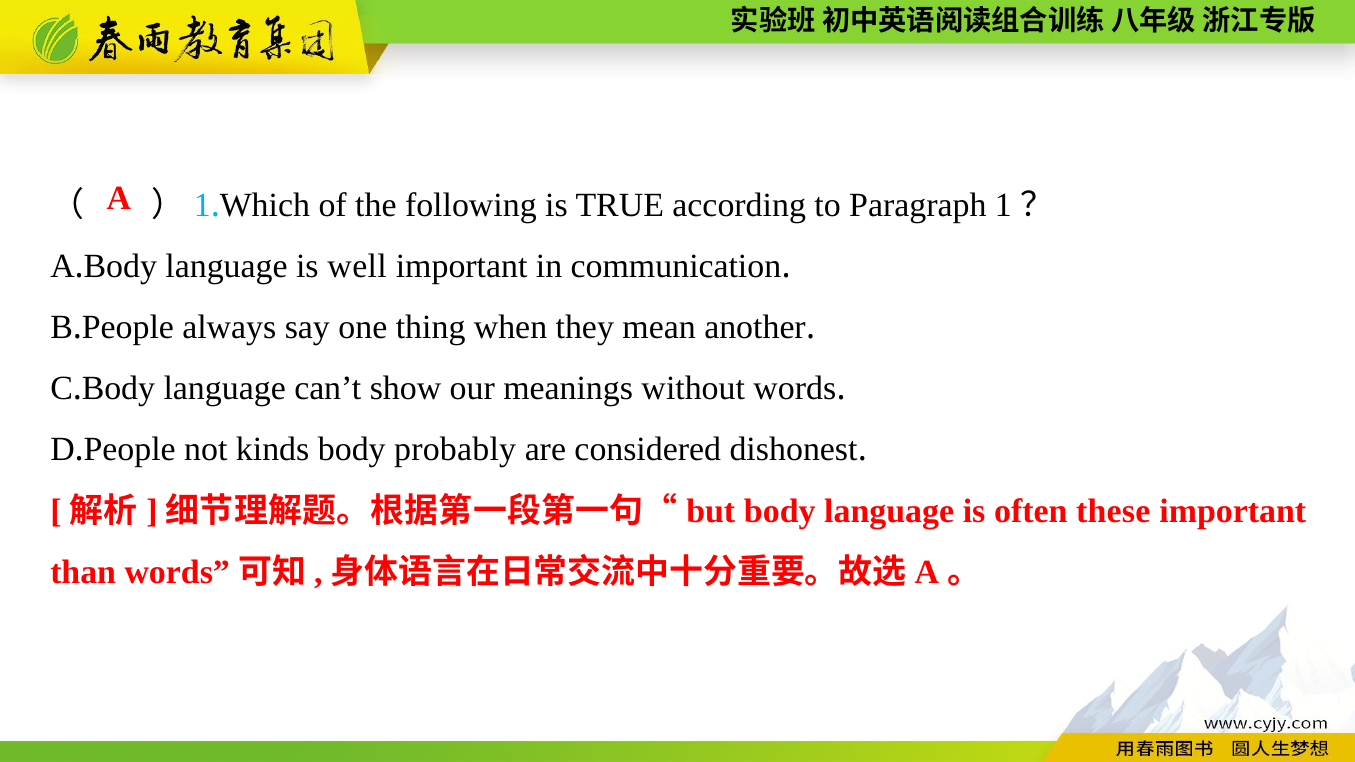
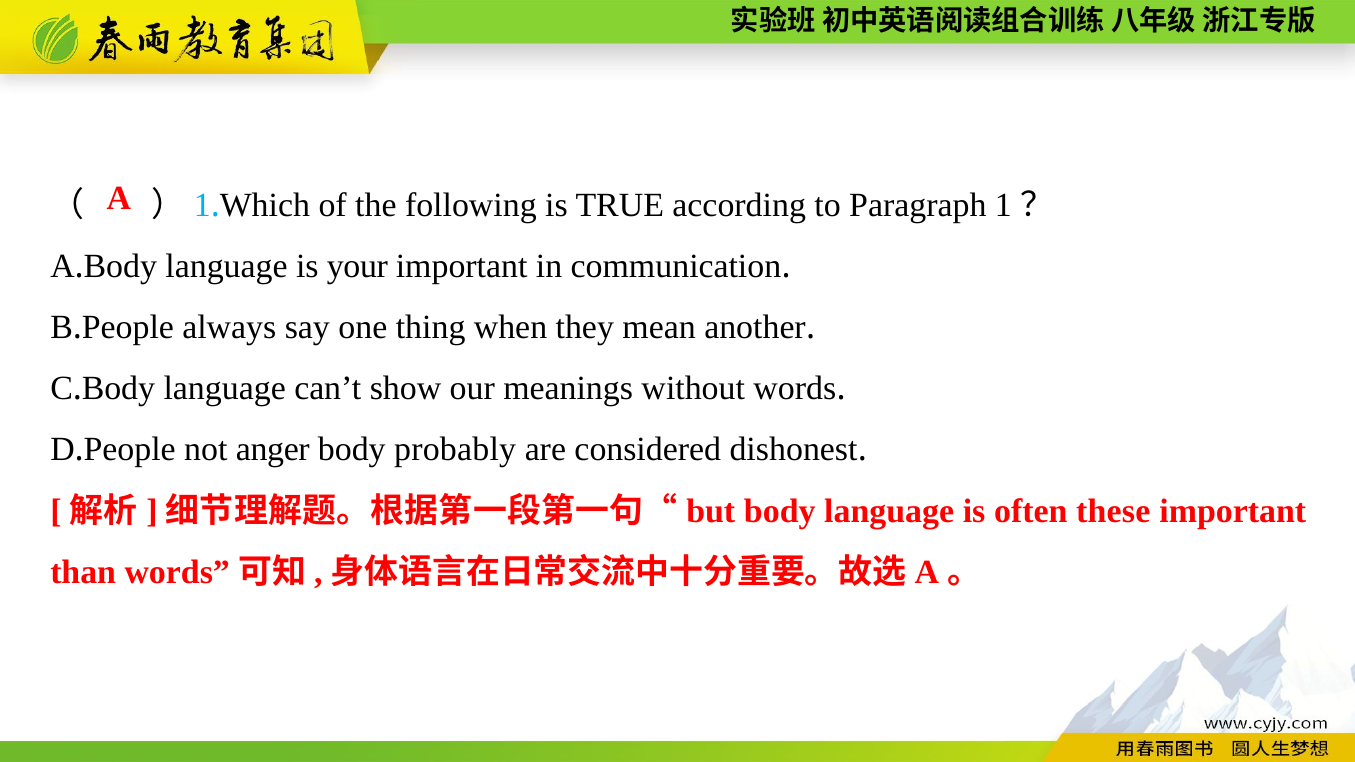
well: well -> your
kinds: kinds -> anger
